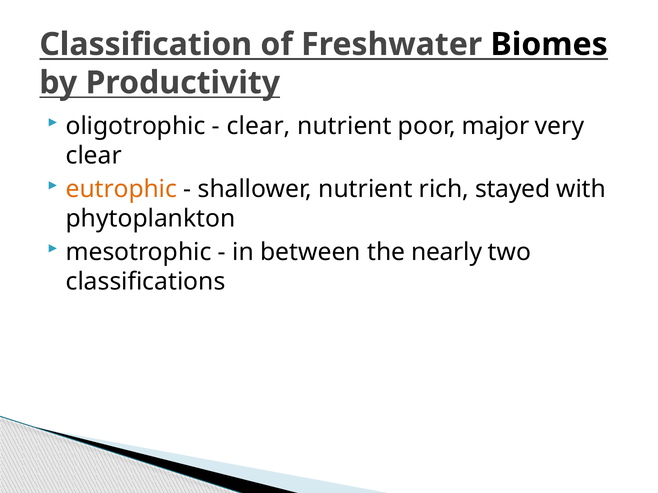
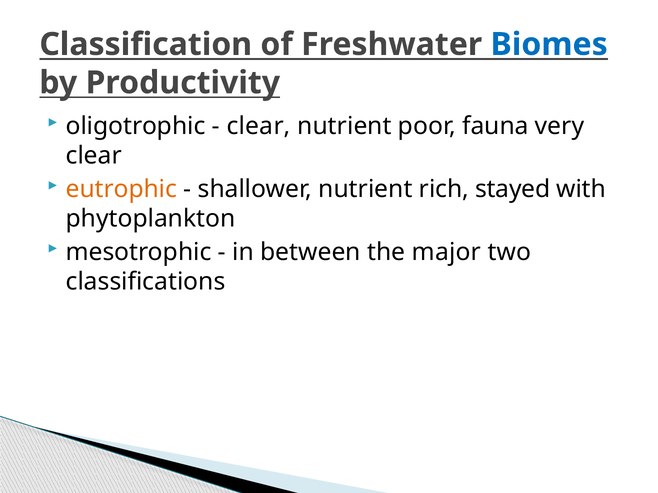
Biomes colour: black -> blue
major: major -> fauna
nearly: nearly -> major
